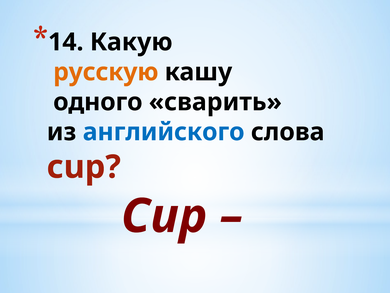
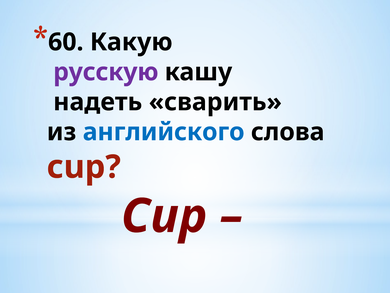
14: 14 -> 60
русскую colour: orange -> purple
одного: одного -> надеть
